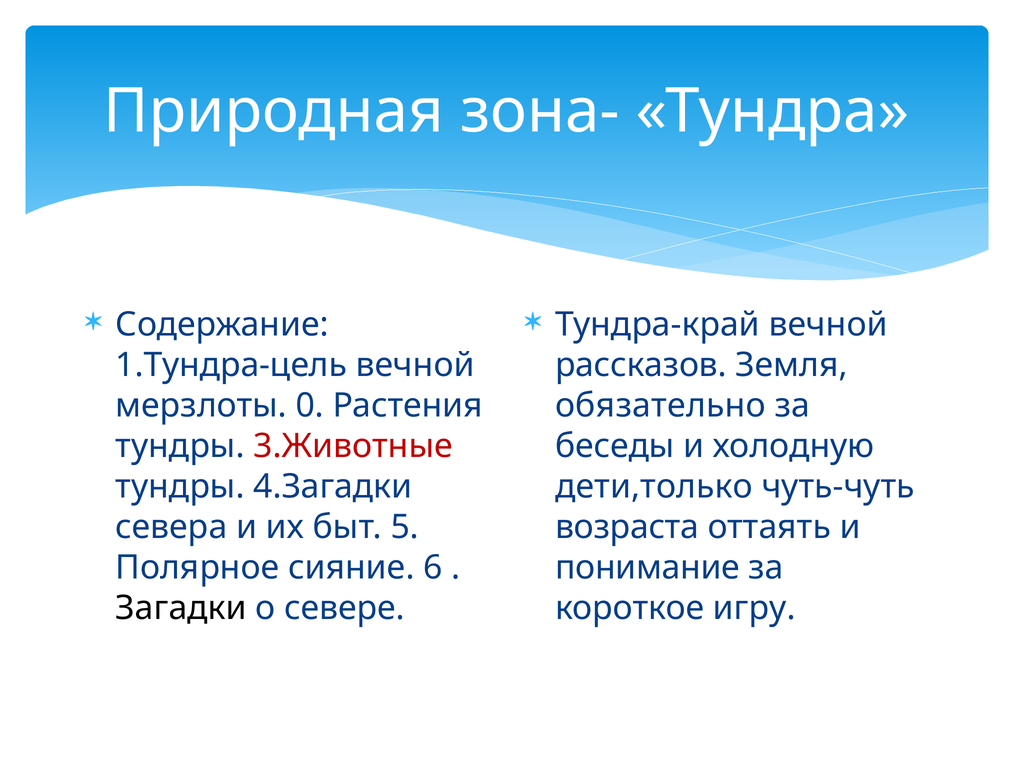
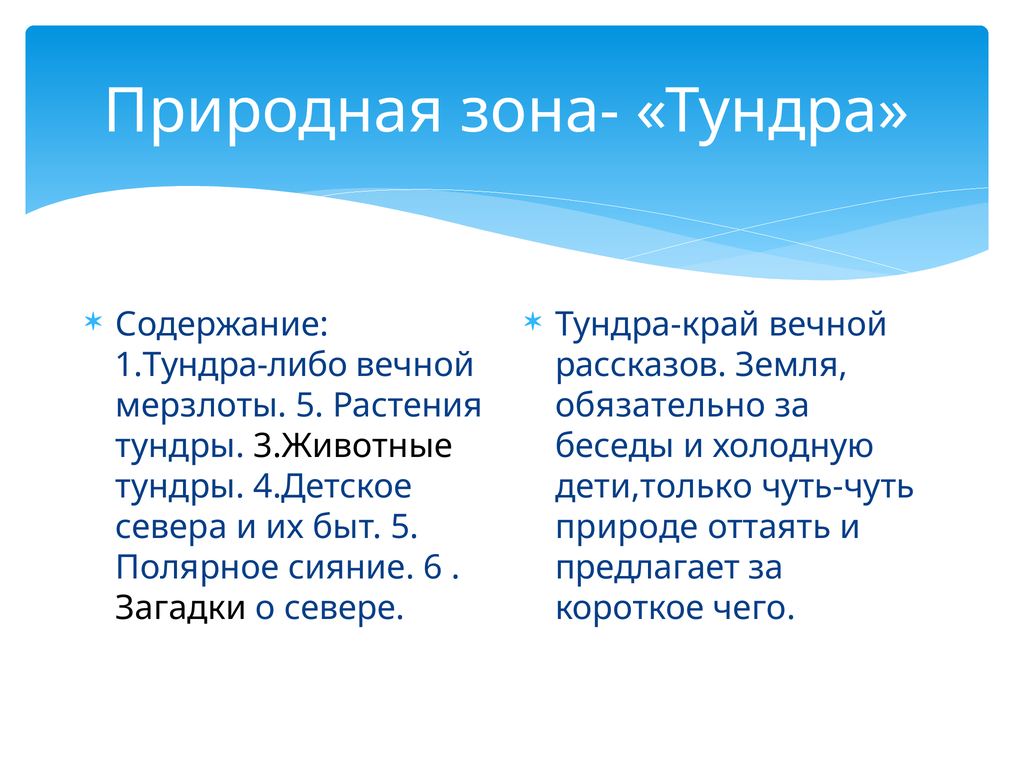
1.Тундра-цель: 1.Тундра-цель -> 1.Тундра-либо
мерзлоты 0: 0 -> 5
3.Животные colour: red -> black
4.Загадки: 4.Загадки -> 4.Детское
возраста: возраста -> природе
понимание: понимание -> предлагает
игру: игру -> чего
